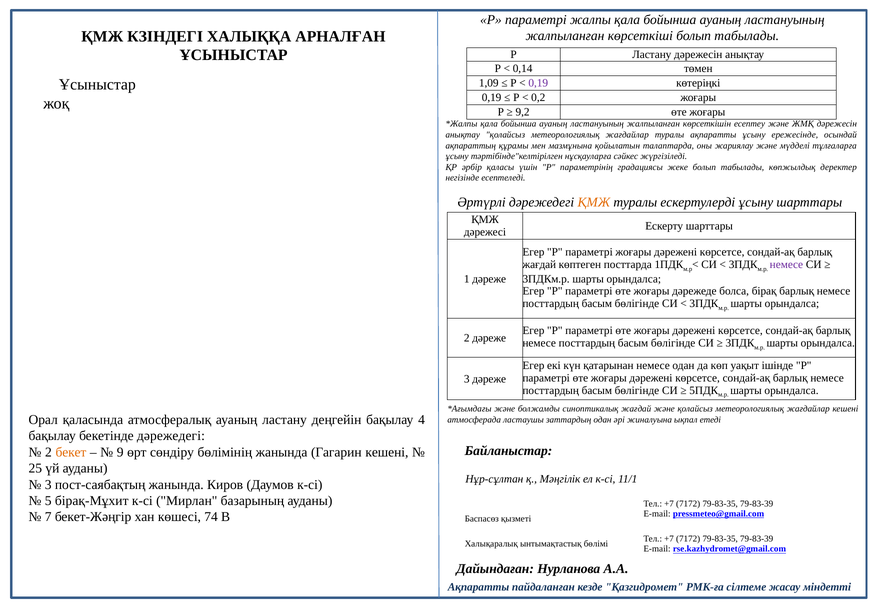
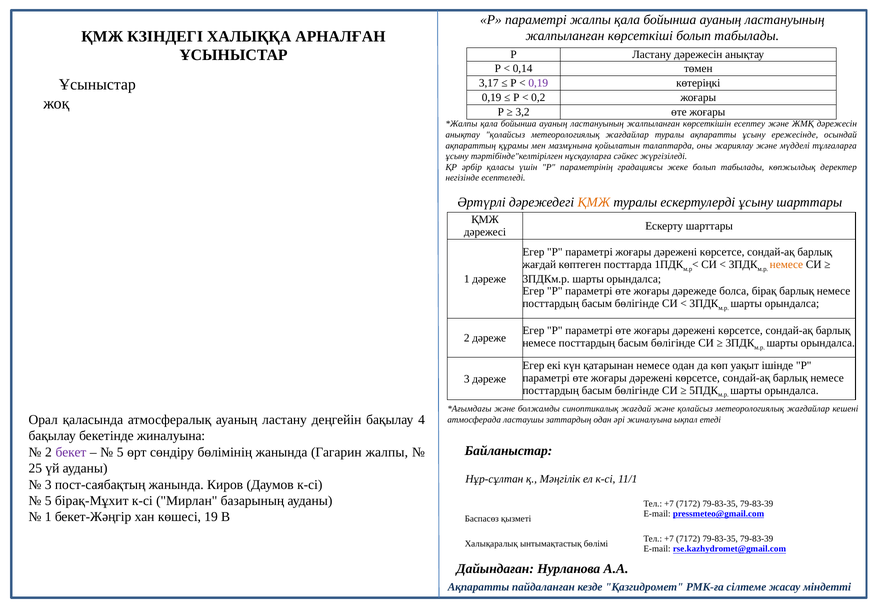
1,09: 1,09 -> 3,17
9,2: 9,2 -> 3,2
немесе at (786, 265) colour: purple -> orange
бекетінде дәрежедегі: дәрежедегі -> жиналуына
бекет colour: orange -> purple
9 at (120, 452): 9 -> 5
Гагарин кешені: кешені -> жалпы
7 at (48, 517): 7 -> 1
74: 74 -> 19
